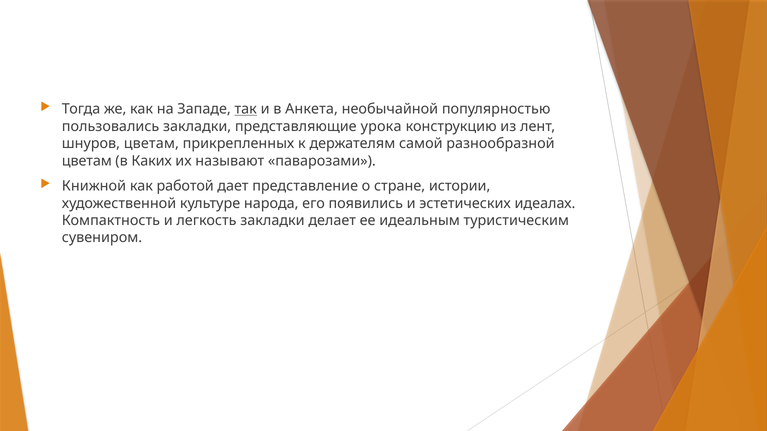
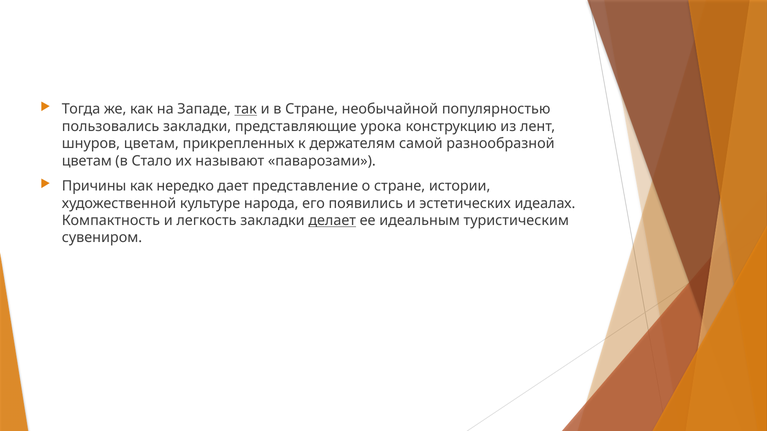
в Анкета: Анкета -> Стране
Каких: Каких -> Стало
Книжной: Книжной -> Причины
работой: работой -> нередко
делает underline: none -> present
